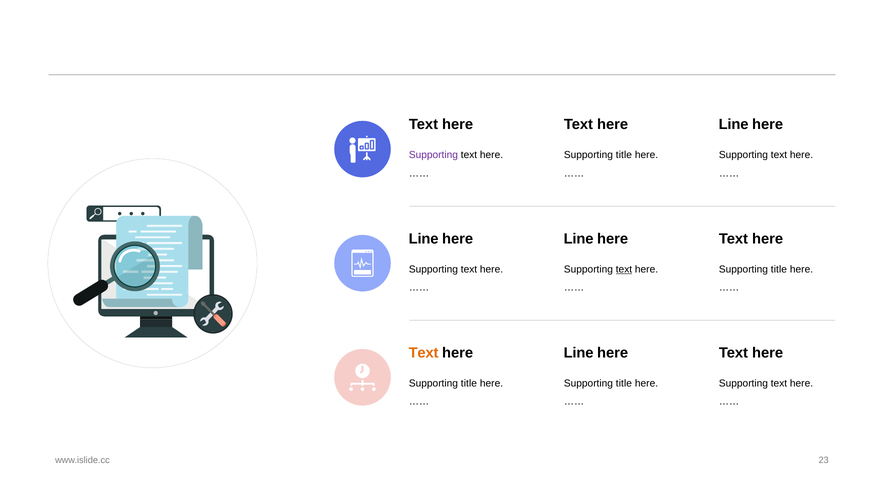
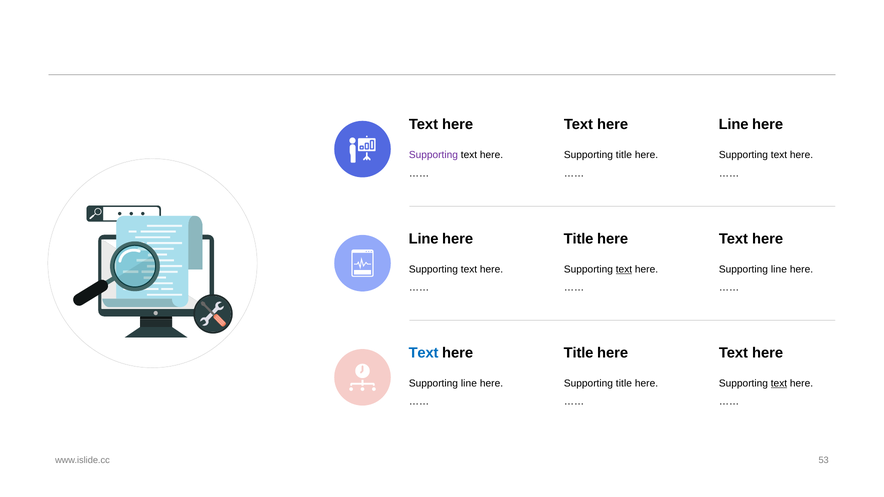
Line at (579, 239): Line -> Title
title at (779, 269): title -> line
Text at (424, 353) colour: orange -> blue
Line at (579, 353): Line -> Title
title at (469, 384): title -> line
text at (779, 384) underline: none -> present
23: 23 -> 53
